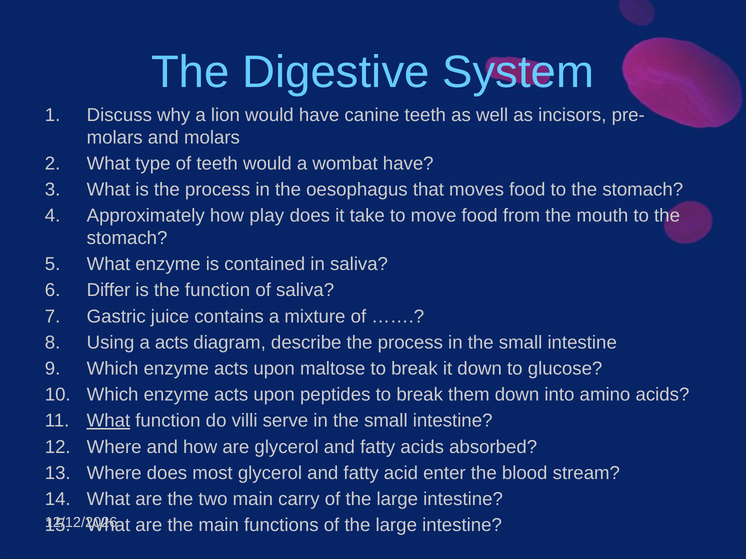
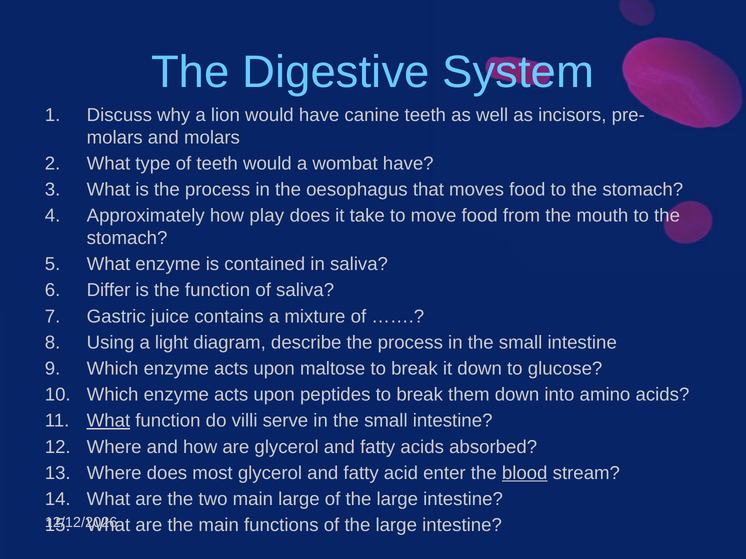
a acts: acts -> light
blood underline: none -> present
main carry: carry -> large
